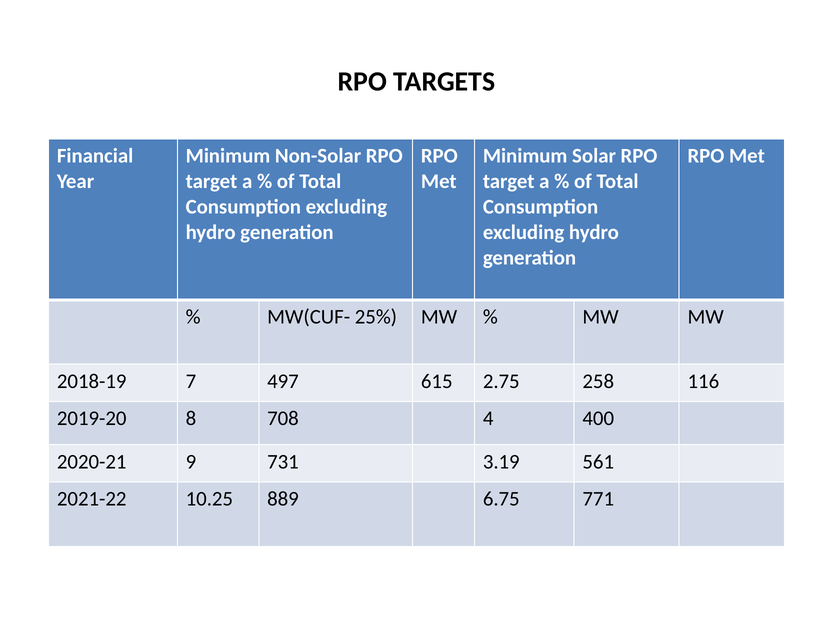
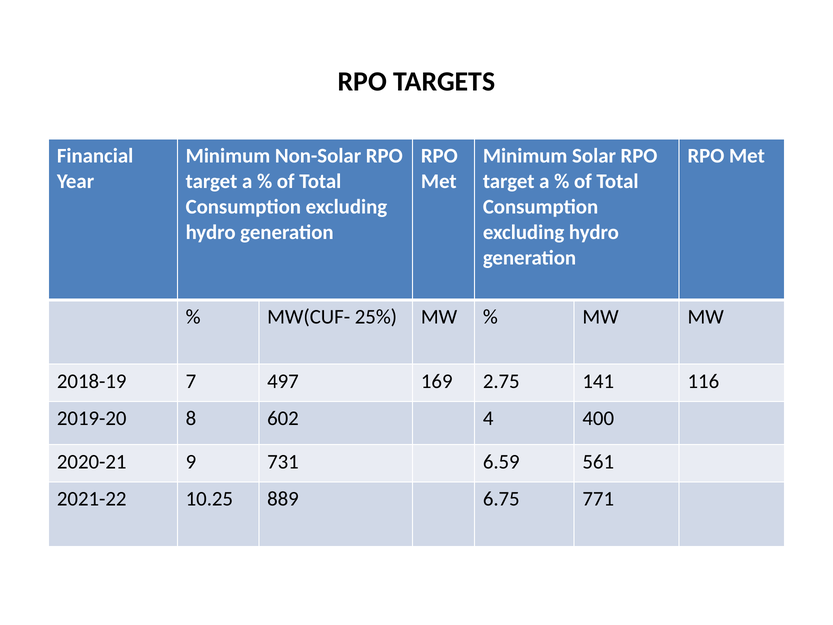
615: 615 -> 169
258: 258 -> 141
708: 708 -> 602
3.19: 3.19 -> 6.59
